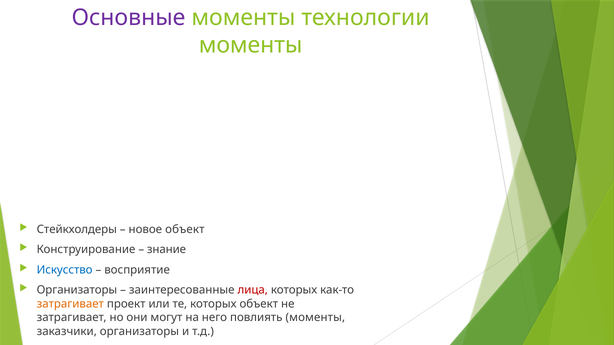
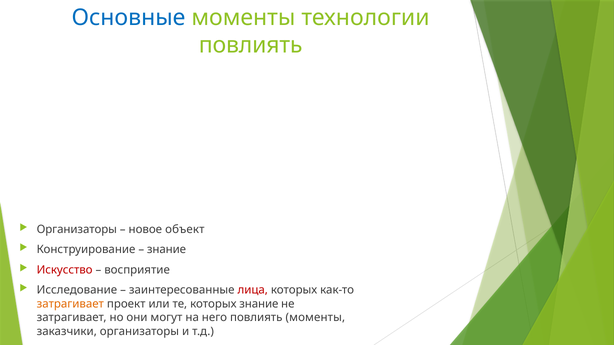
Основные colour: purple -> blue
моменты at (251, 45): моменты -> повлиять
Стейкхолдеры at (77, 230): Стейкхолдеры -> Организаторы
Искусство colour: blue -> red
Организаторы at (77, 290): Организаторы -> Исследование
которых объект: объект -> знание
